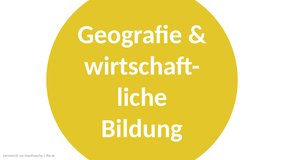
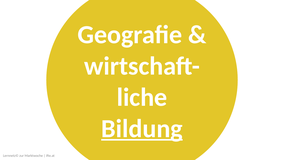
Bildung underline: none -> present
